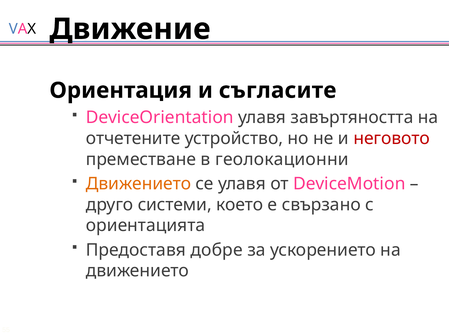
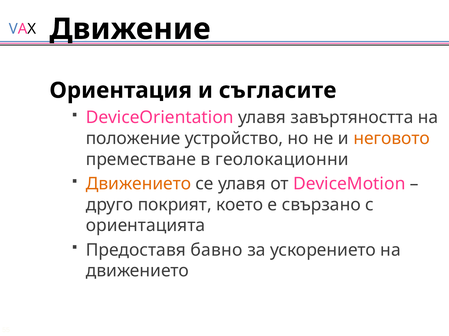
отчетените: отчетените -> положение
неговото colour: red -> orange
системи: системи -> покрият
добре: добре -> бавно
